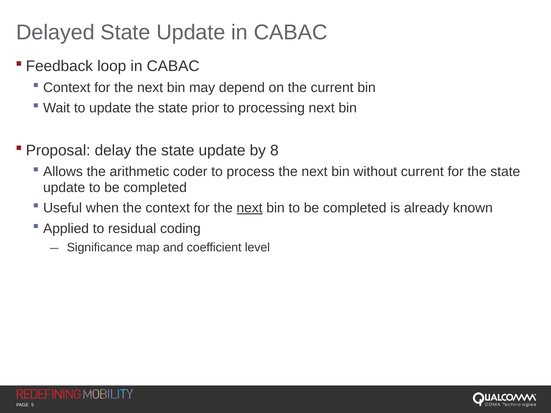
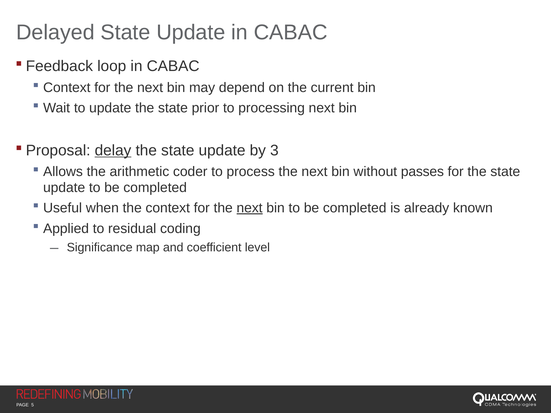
delay underline: none -> present
8: 8 -> 3
without current: current -> passes
